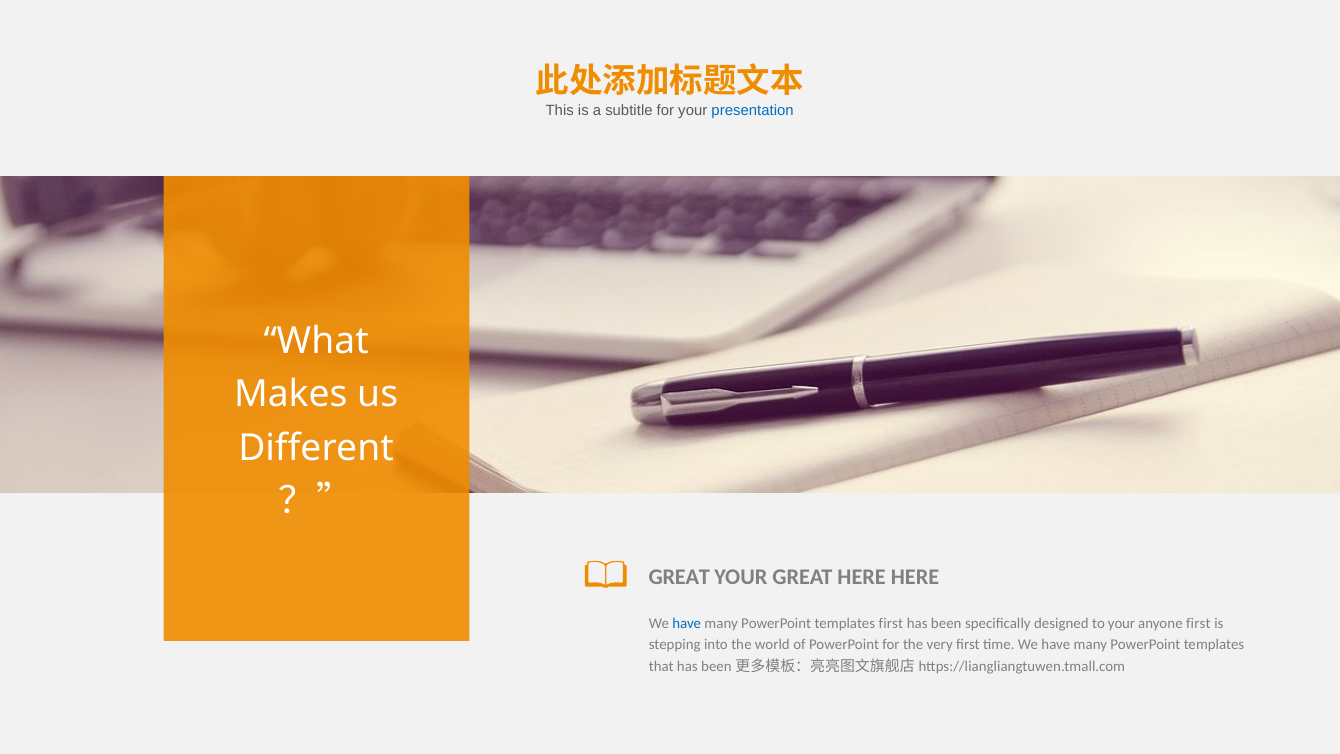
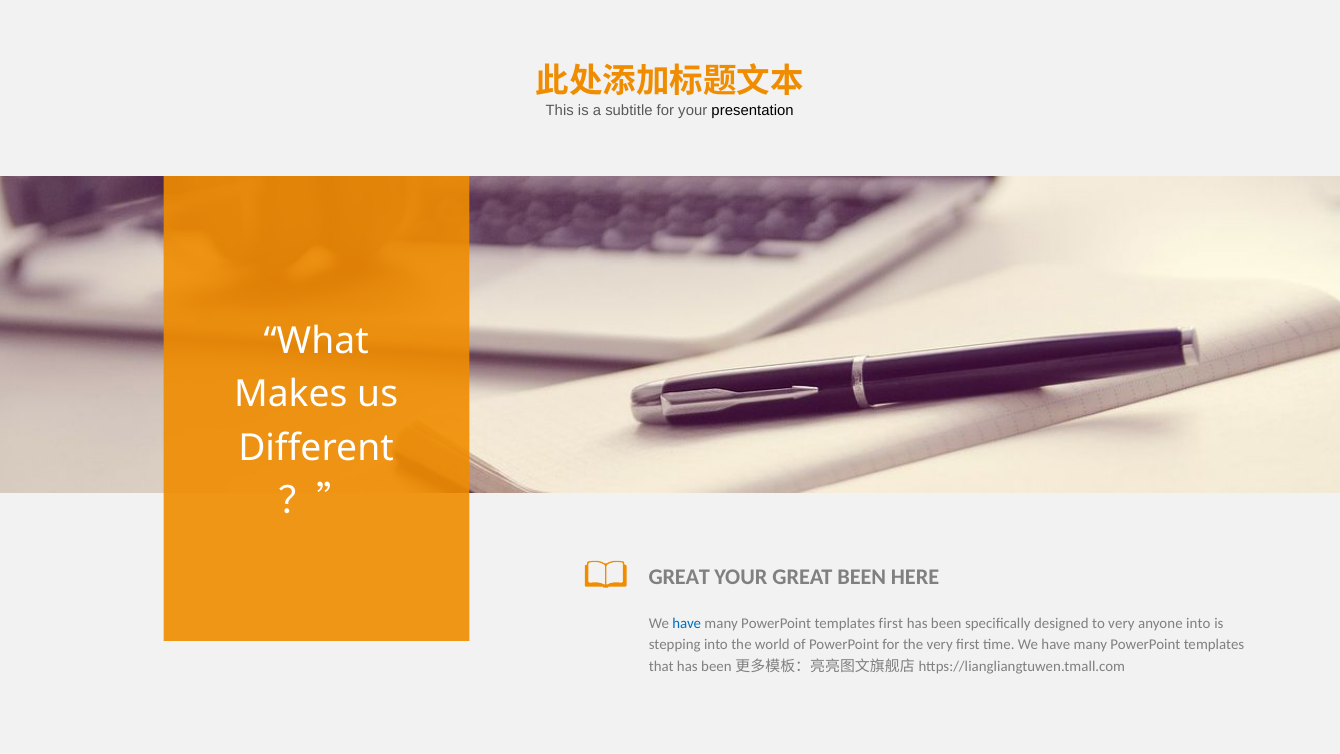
presentation colour: blue -> black
GREAT HERE: HERE -> BEEN
to your: your -> very
anyone first: first -> into
